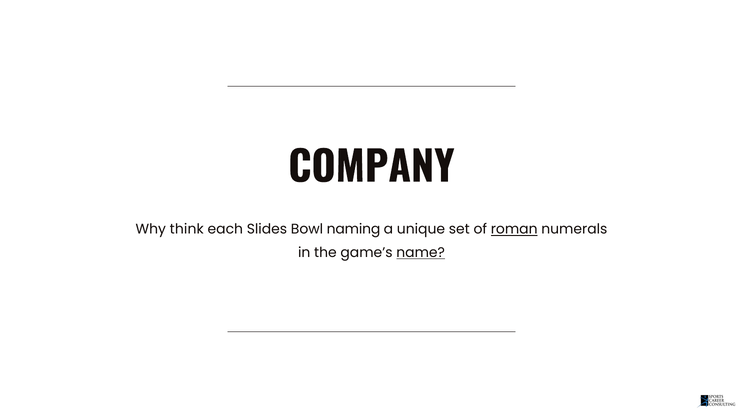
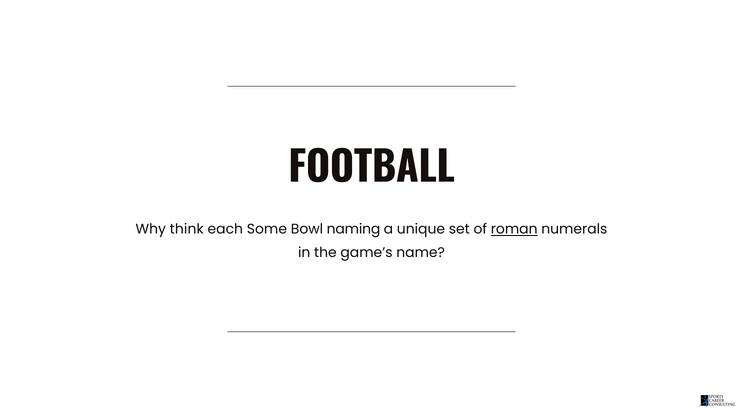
COMPANY: COMPANY -> FOOTBALL
Slides: Slides -> Some
name underline: present -> none
